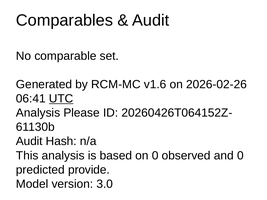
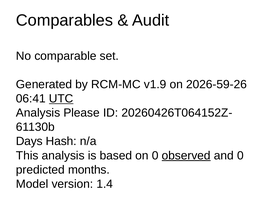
v1.6: v1.6 -> v1.9
2026-02-26: 2026-02-26 -> 2026-59-26
Audit at (29, 141): Audit -> Days
observed underline: none -> present
provide: provide -> months
3.0: 3.0 -> 1.4
